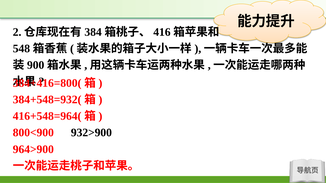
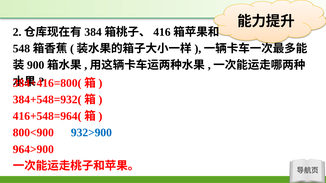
932>900 colour: black -> blue
